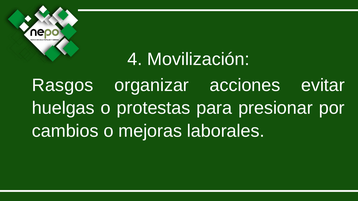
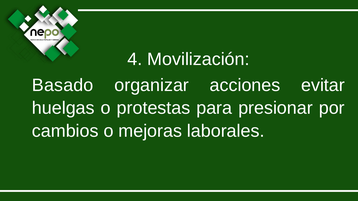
Rasgos: Rasgos -> Basado
